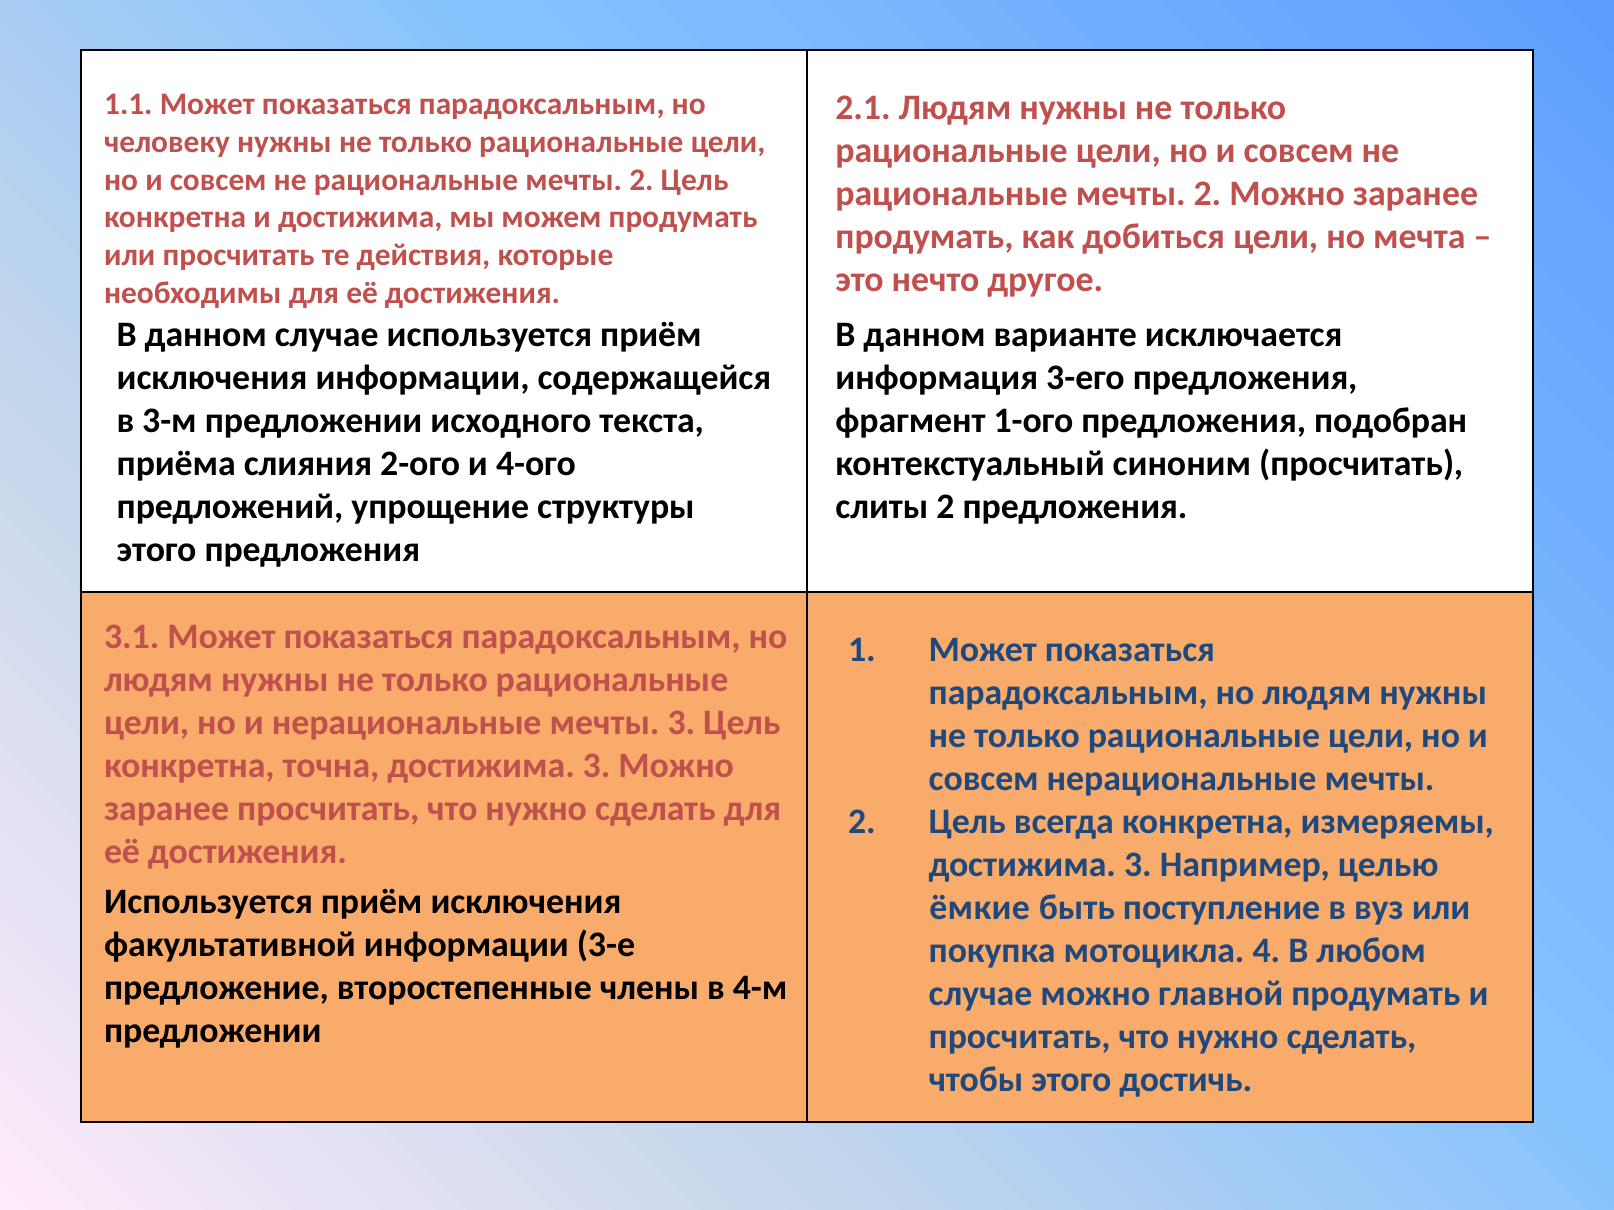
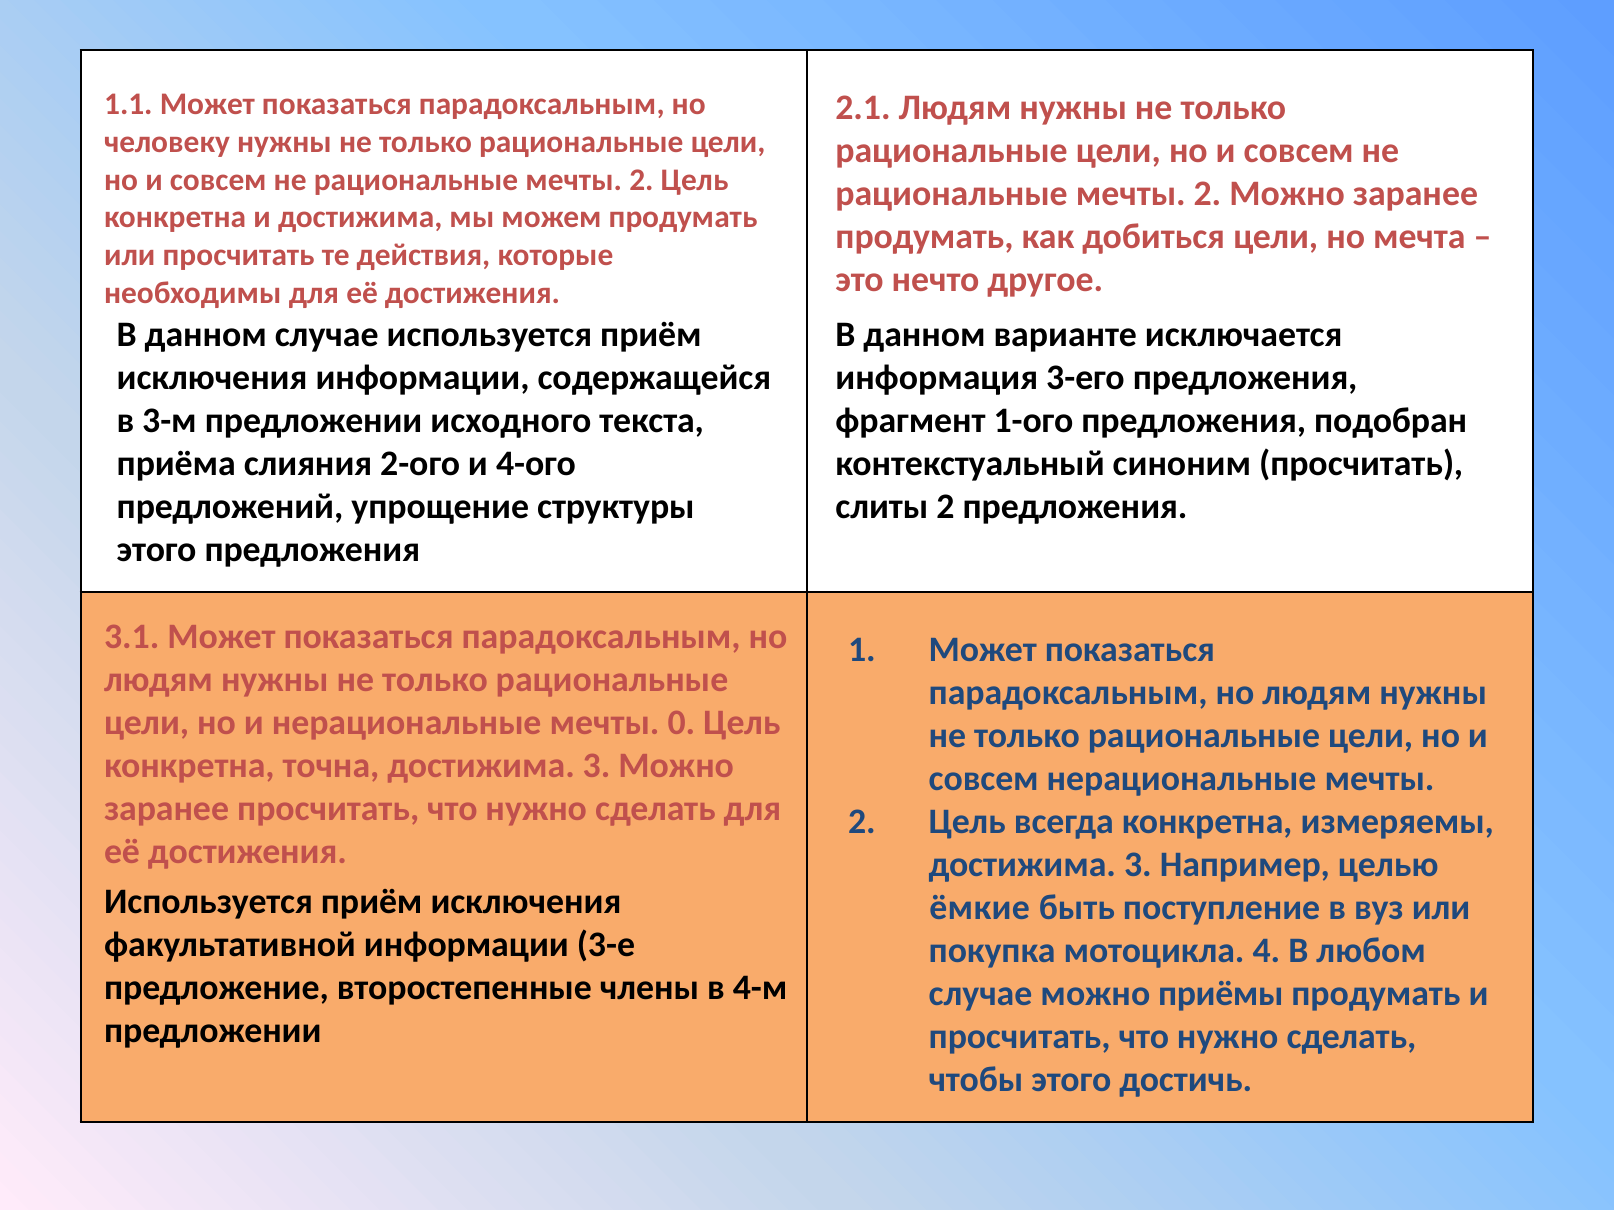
мечты 3: 3 -> 0
главной: главной -> приёмы
